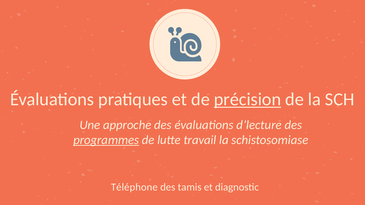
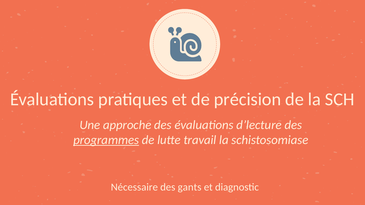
précision underline: present -> none
Téléphone: Téléphone -> Nécessaire
tamis: tamis -> gants
